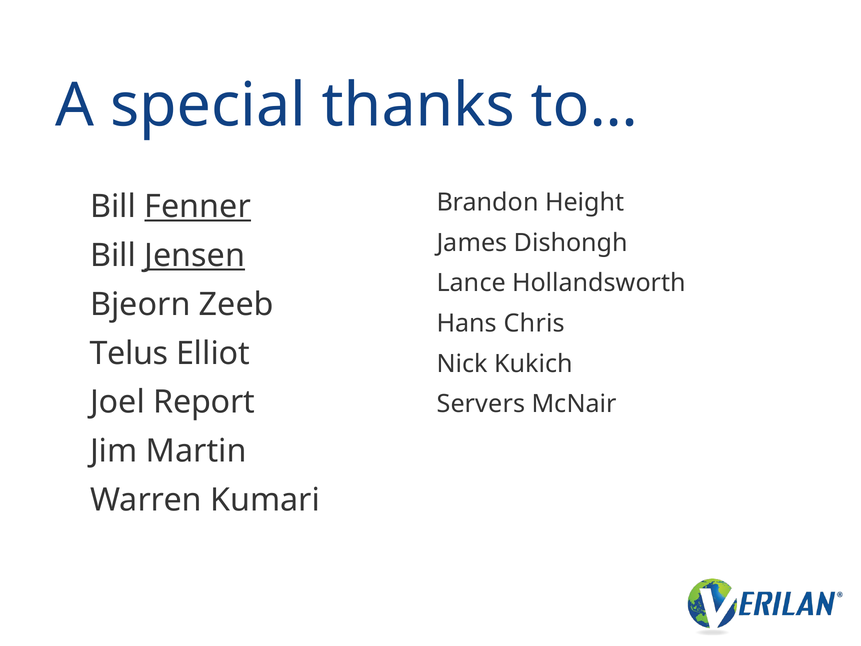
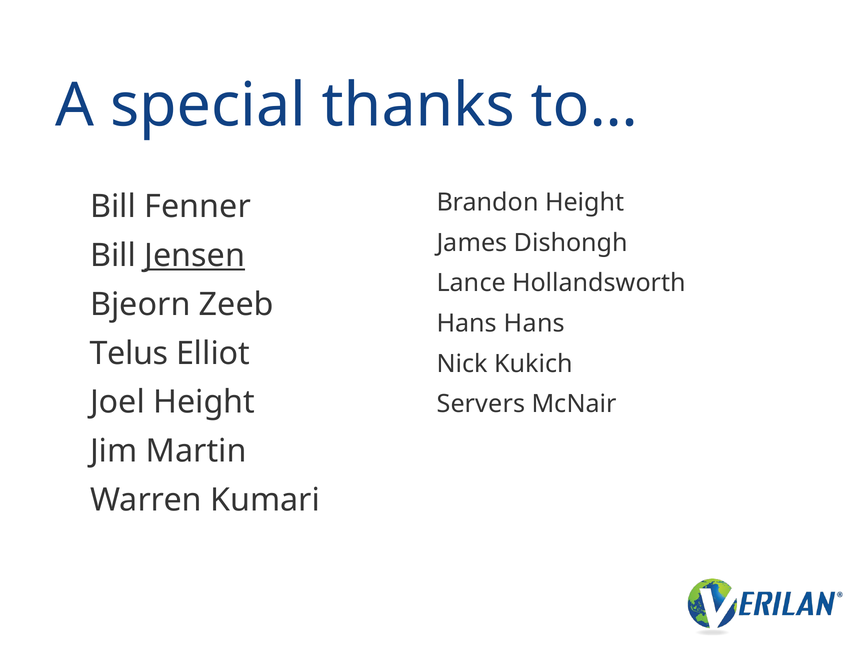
Fenner underline: present -> none
Hans Chris: Chris -> Hans
Joel Report: Report -> Height
